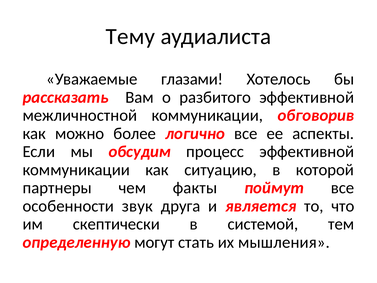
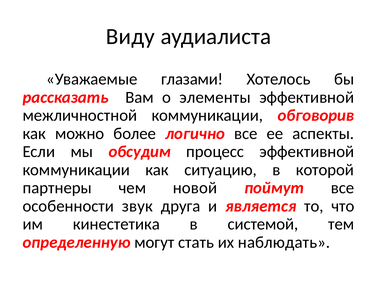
Тему: Тему -> Виду
разбитого: разбитого -> элементы
факты: факты -> новой
скептически: скептически -> кинестетика
мышления: мышления -> наблюдать
